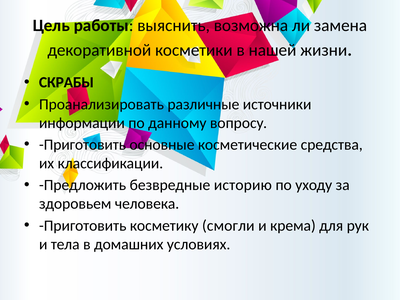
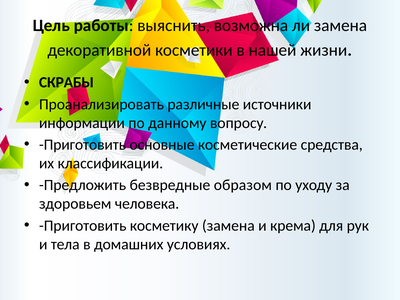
историю: историю -> образом
косметику смогли: смогли -> замена
